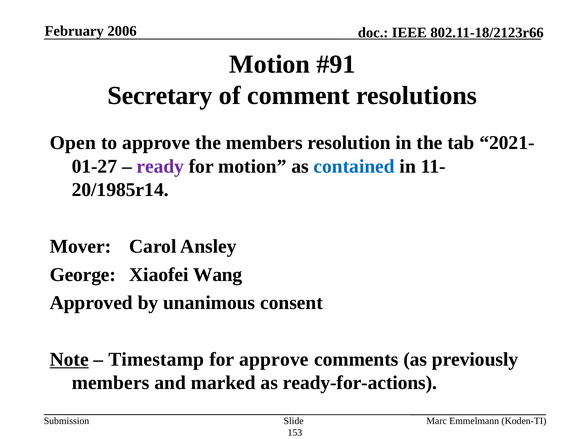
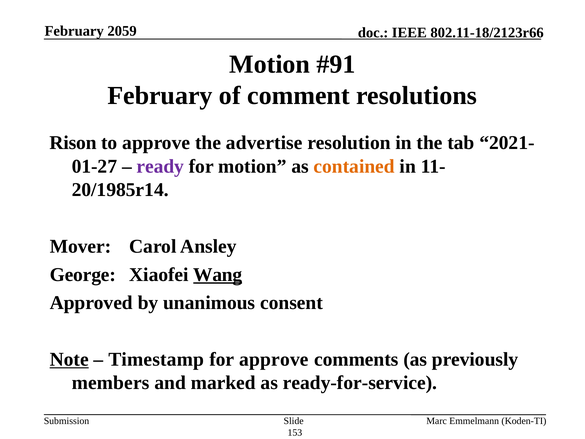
2006: 2006 -> 2059
Secretary at (160, 95): Secretary -> February
Open: Open -> Rison
the members: members -> advertise
contained colour: blue -> orange
Wang underline: none -> present
ready-for-actions: ready-for-actions -> ready-for-service
